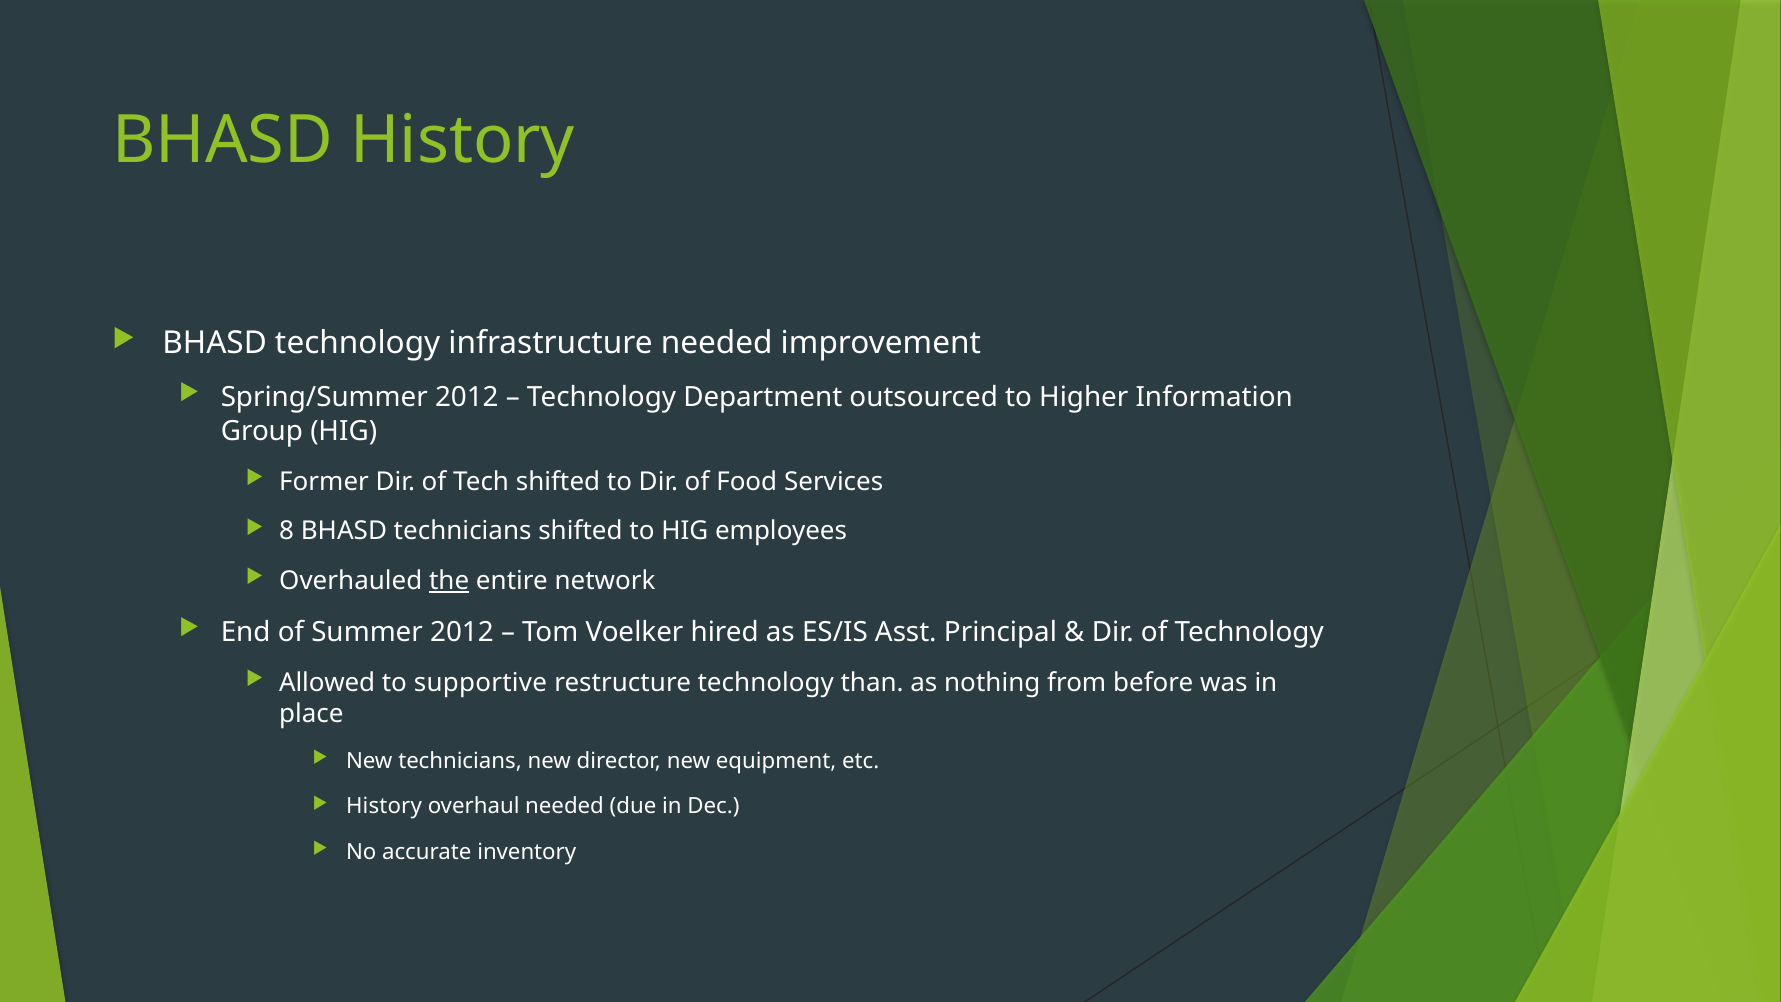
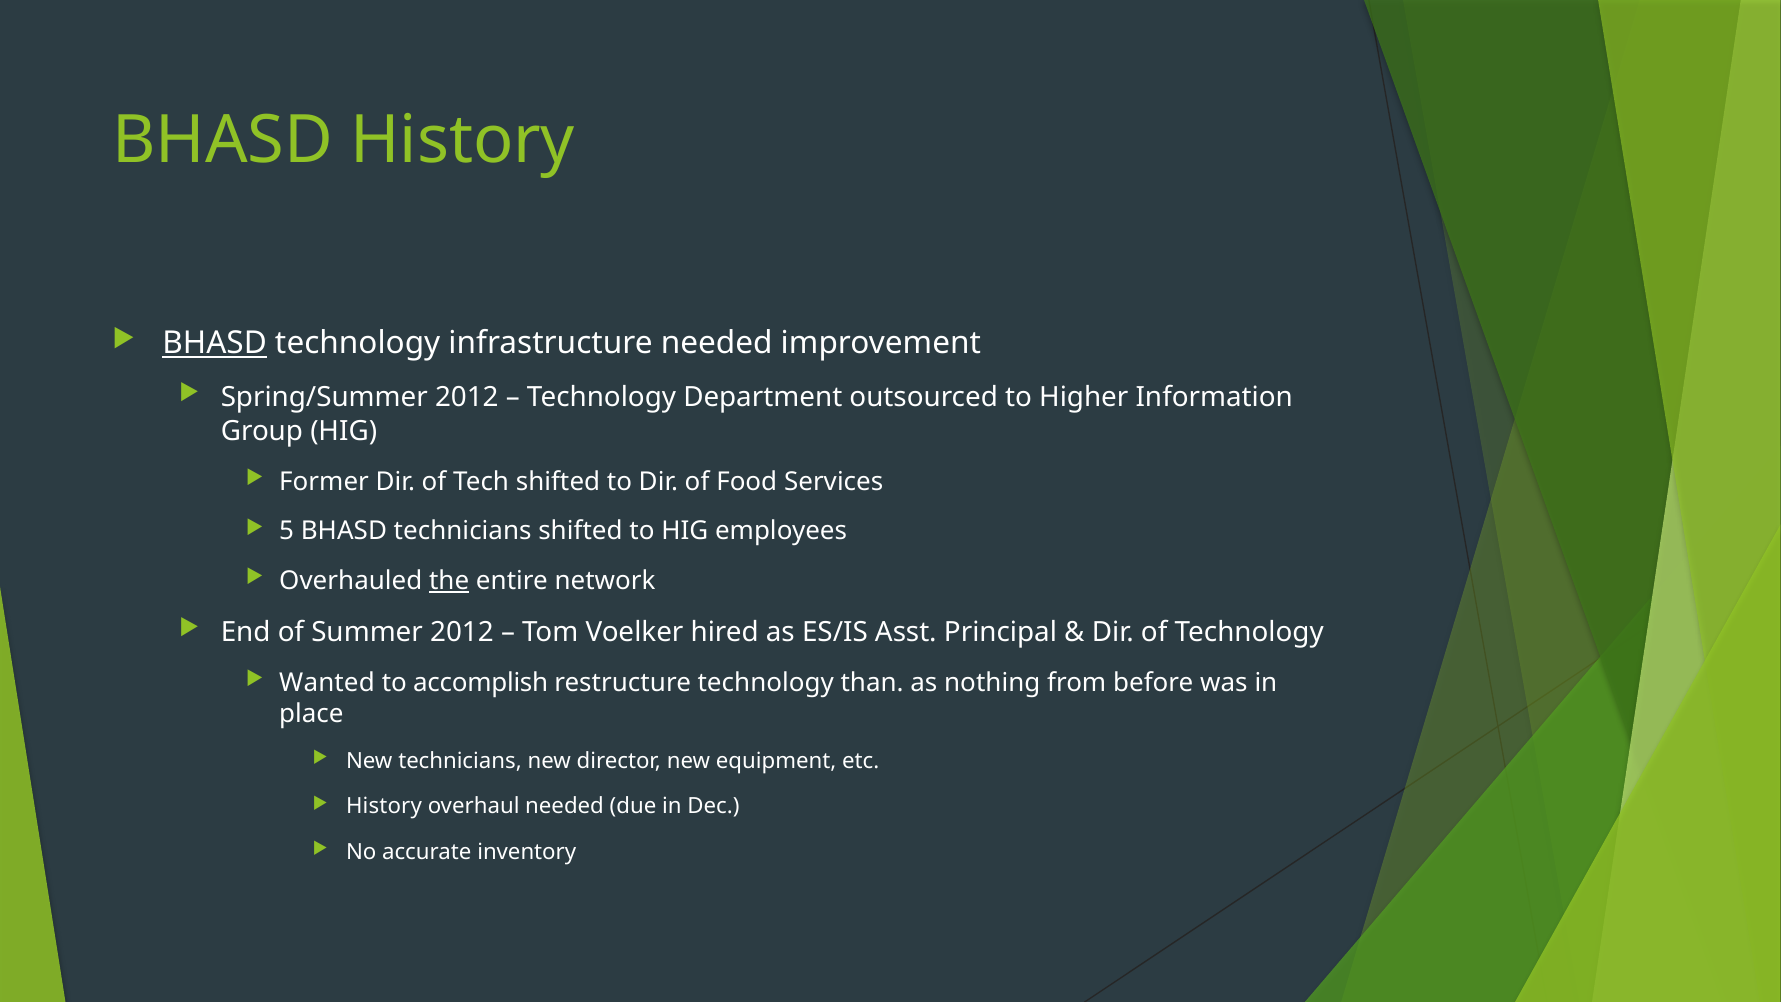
BHASD at (215, 343) underline: none -> present
8: 8 -> 5
Allowed: Allowed -> Wanted
supportive: supportive -> accomplish
